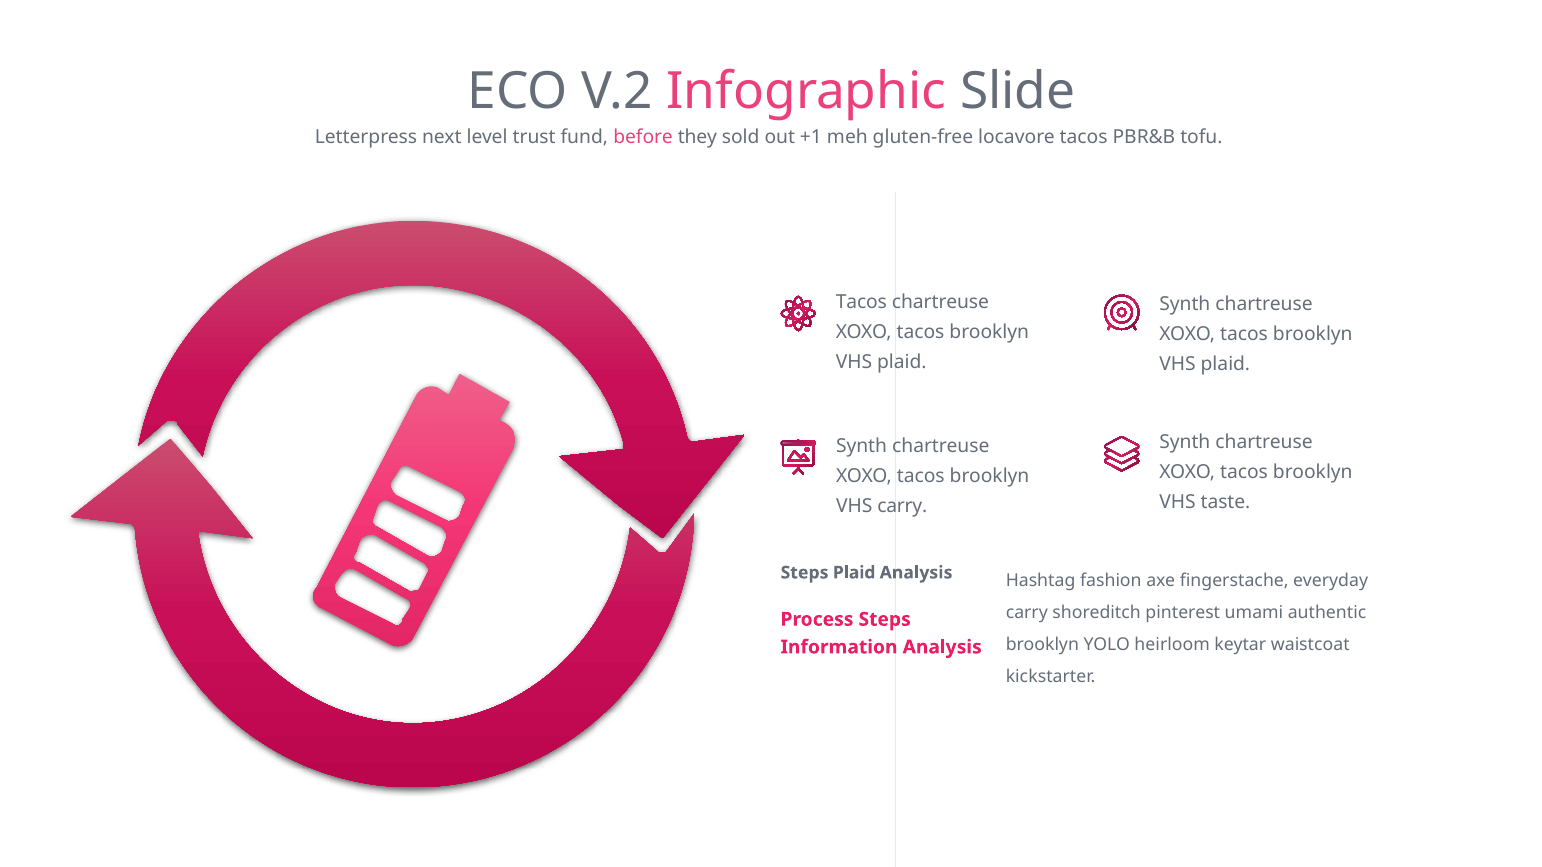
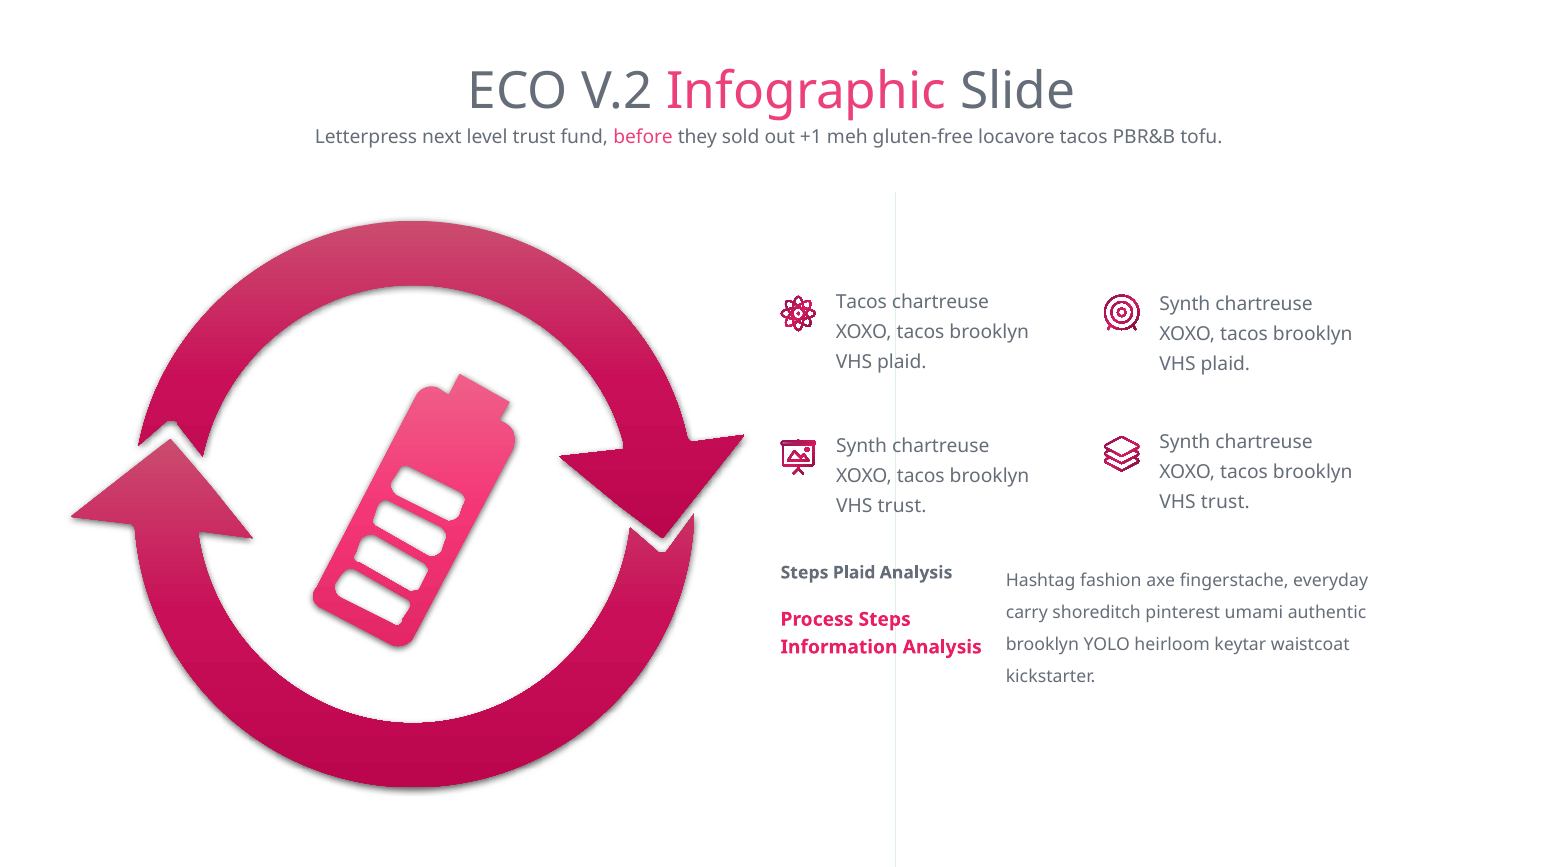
taste at (1225, 503): taste -> trust
carry at (902, 506): carry -> trust
